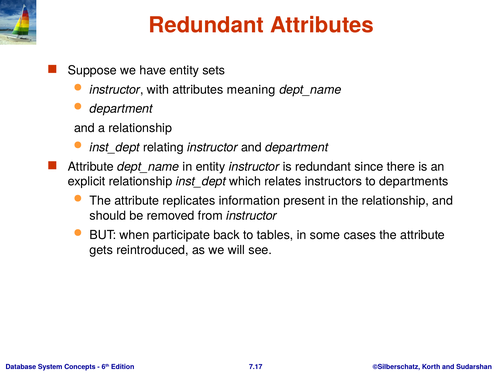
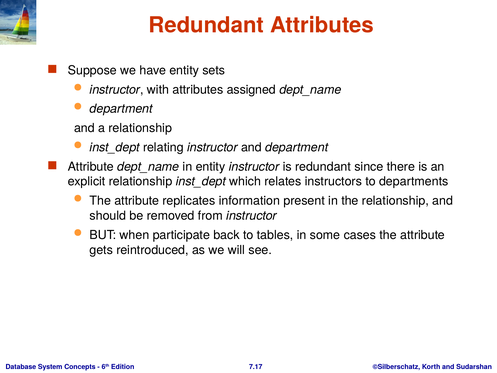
meaning: meaning -> assigned
